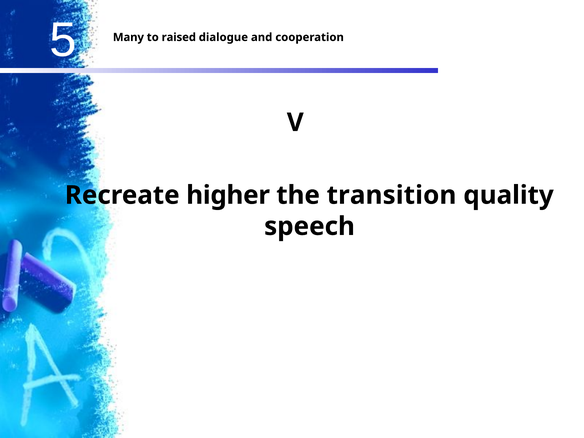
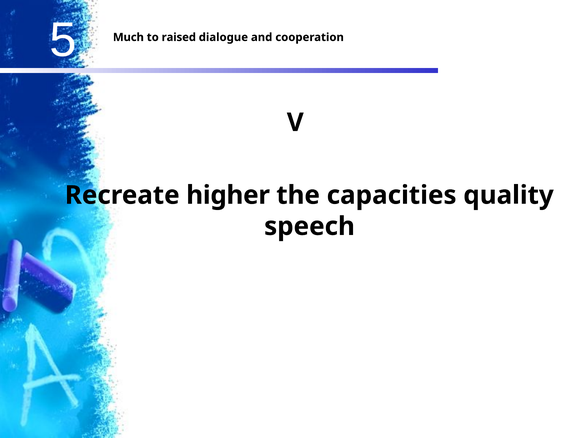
Many: Many -> Much
transition: transition -> capacities
